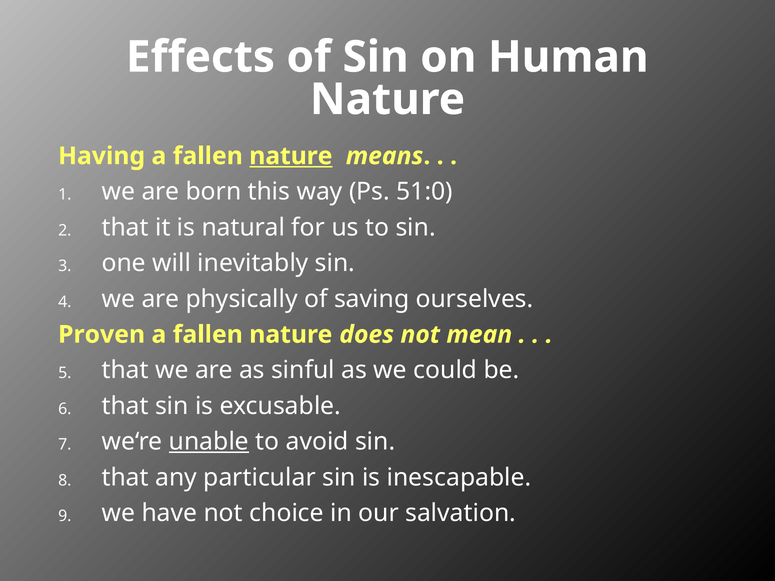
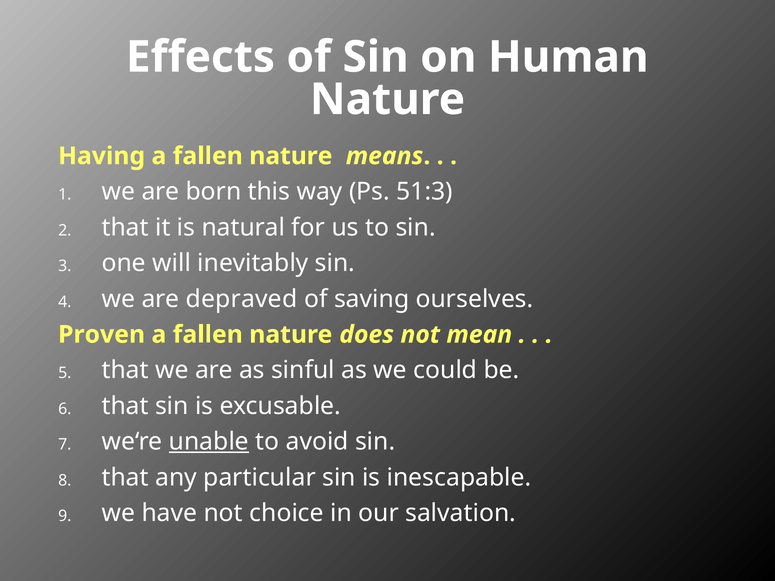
nature at (291, 156) underline: present -> none
51:0: 51:0 -> 51:3
physically: physically -> depraved
